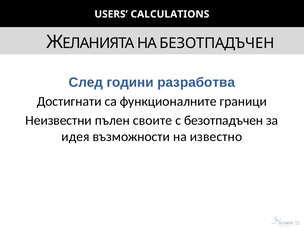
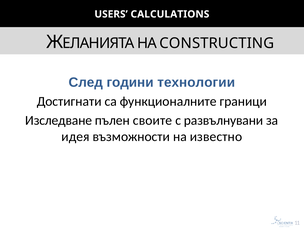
НА БЕЗОТПАДЪЧЕН: БЕЗОТПАДЪЧЕН -> CONSTRUCTING
разработва: разработва -> технологии
Неизвестни: Неизвестни -> Изследване
с безотпадъчен: безотпадъчен -> развълнувани
